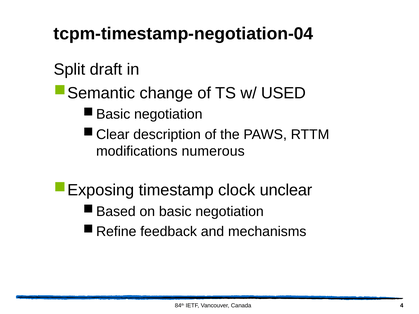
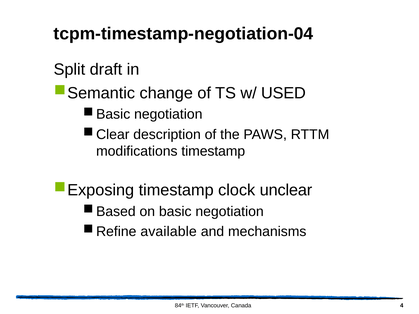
modifications numerous: numerous -> timestamp
feedback: feedback -> available
